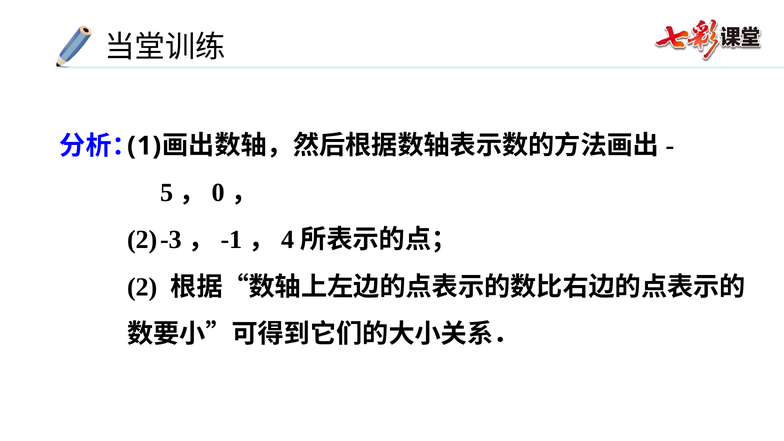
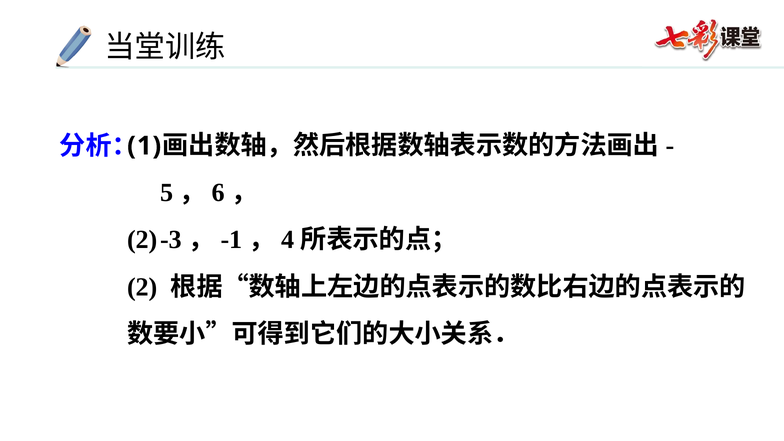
0: 0 -> 6
